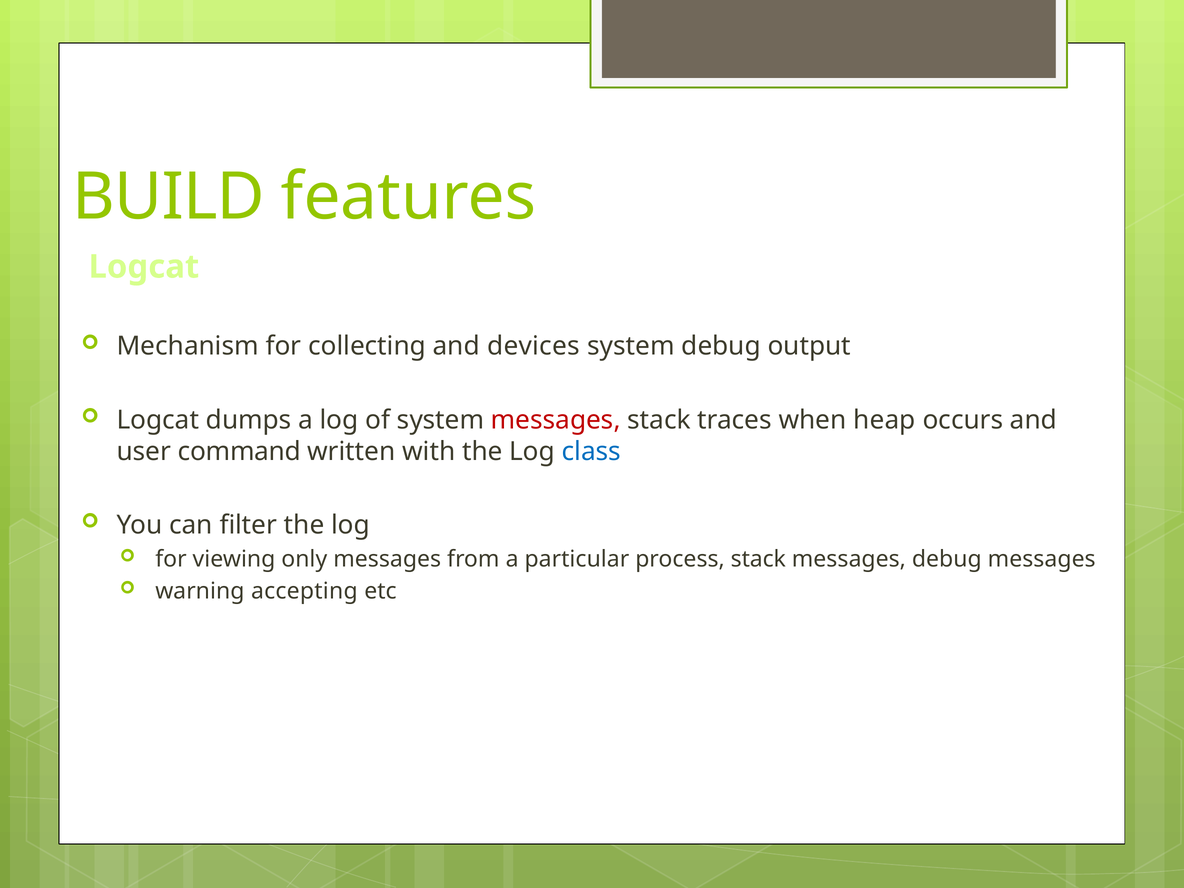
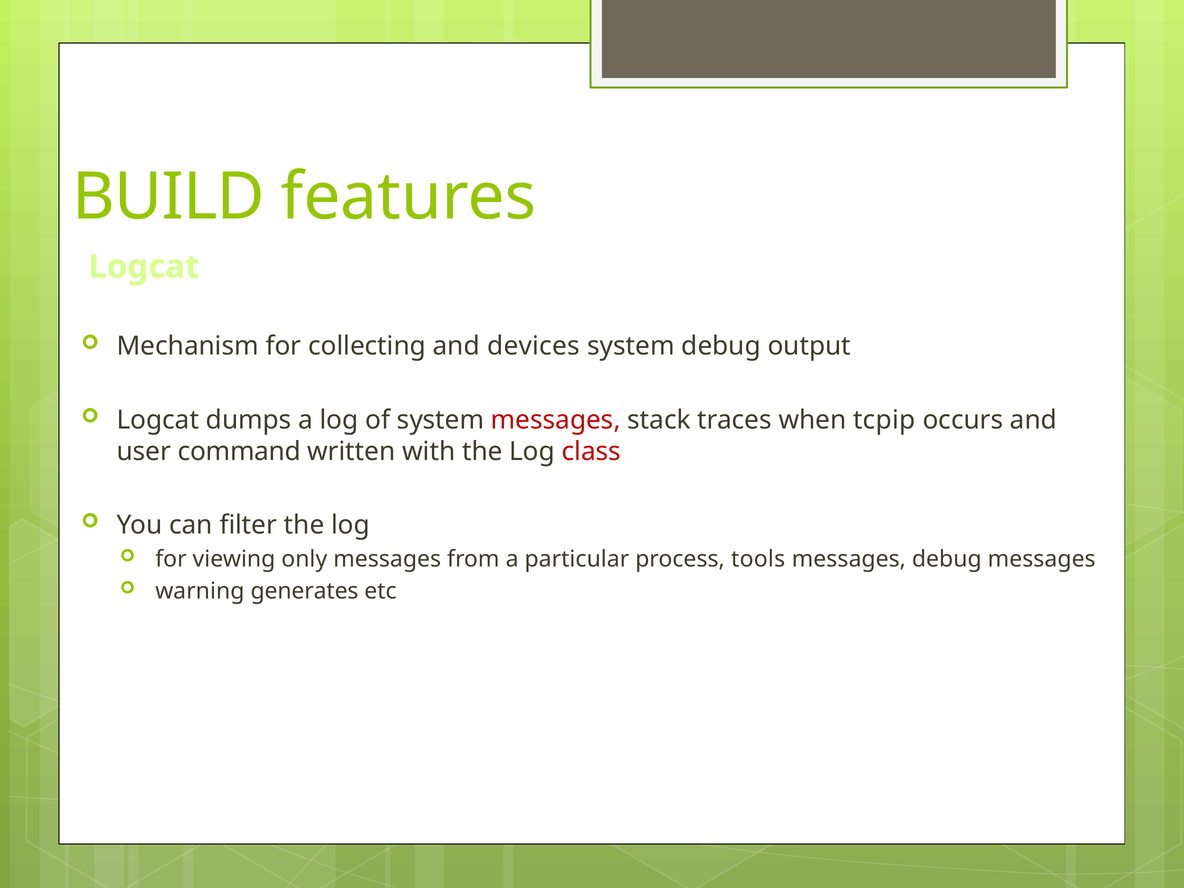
heap: heap -> tcpip
class colour: blue -> red
process stack: stack -> tools
accepting: accepting -> generates
